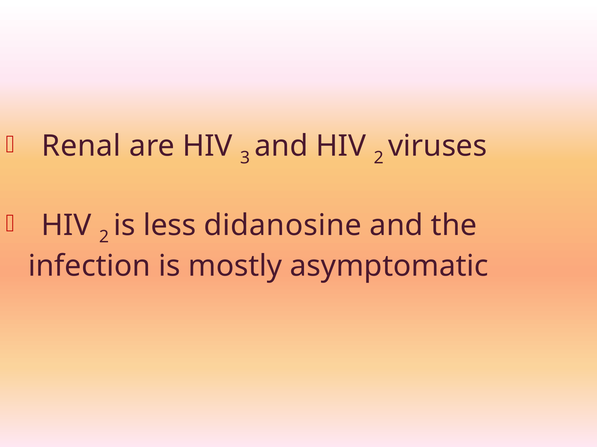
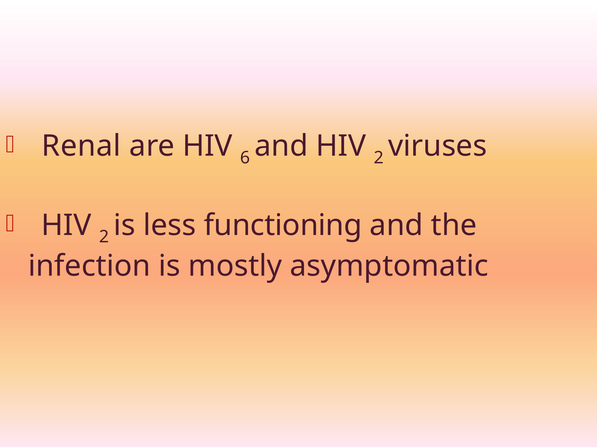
3: 3 -> 6
didanosine: didanosine -> functioning
